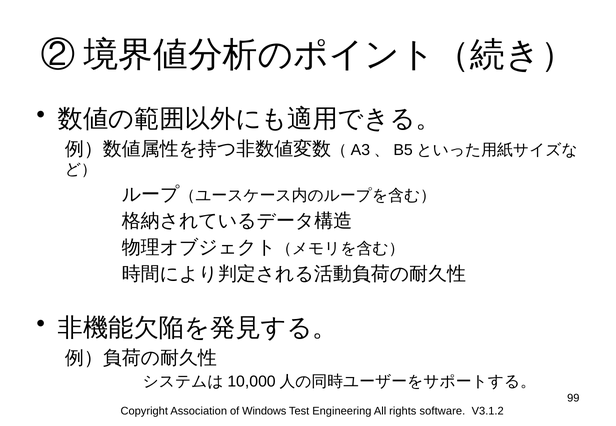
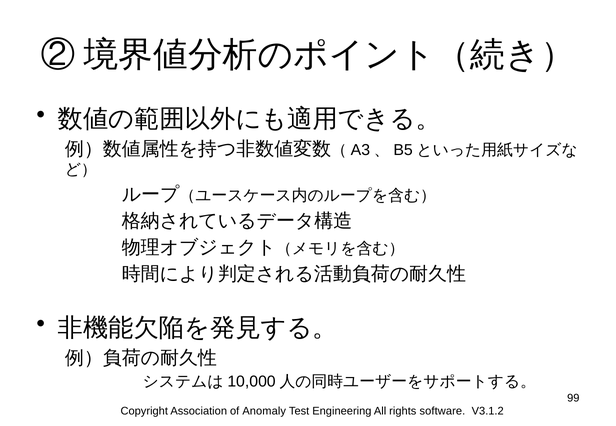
Windows: Windows -> Anomaly
